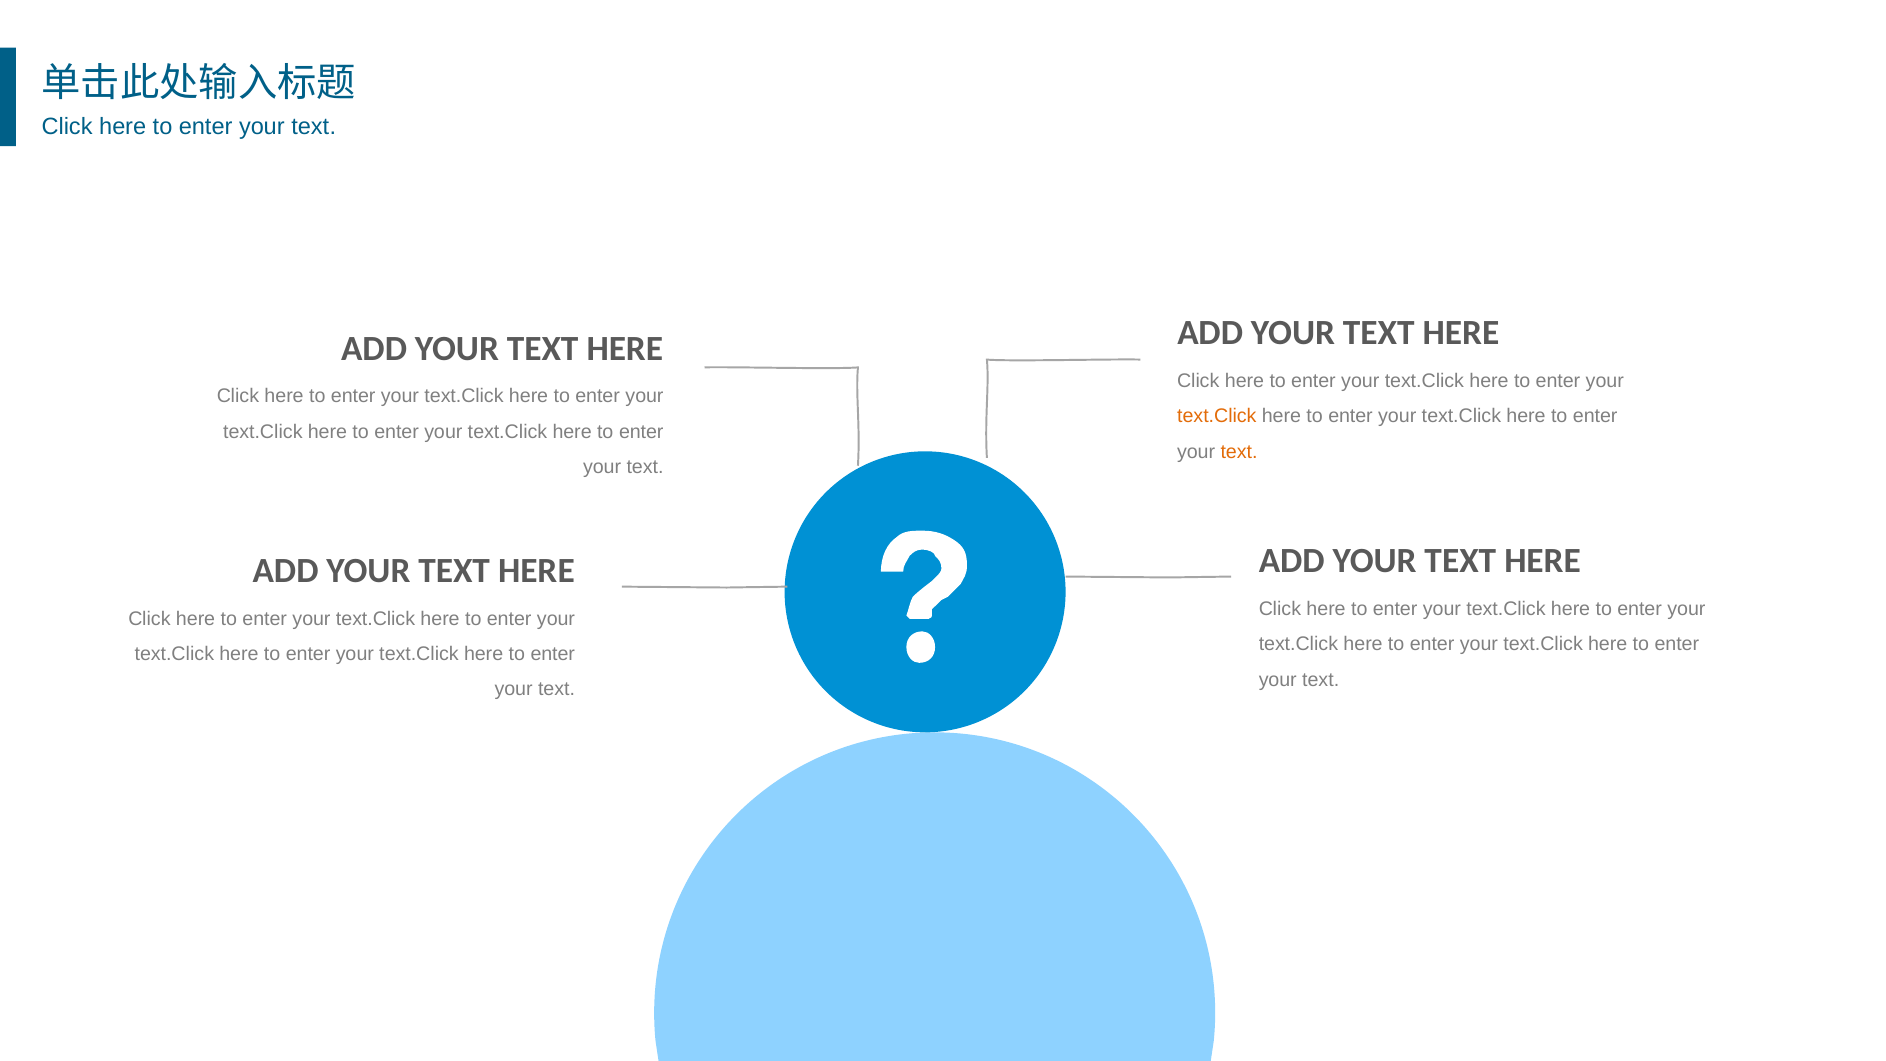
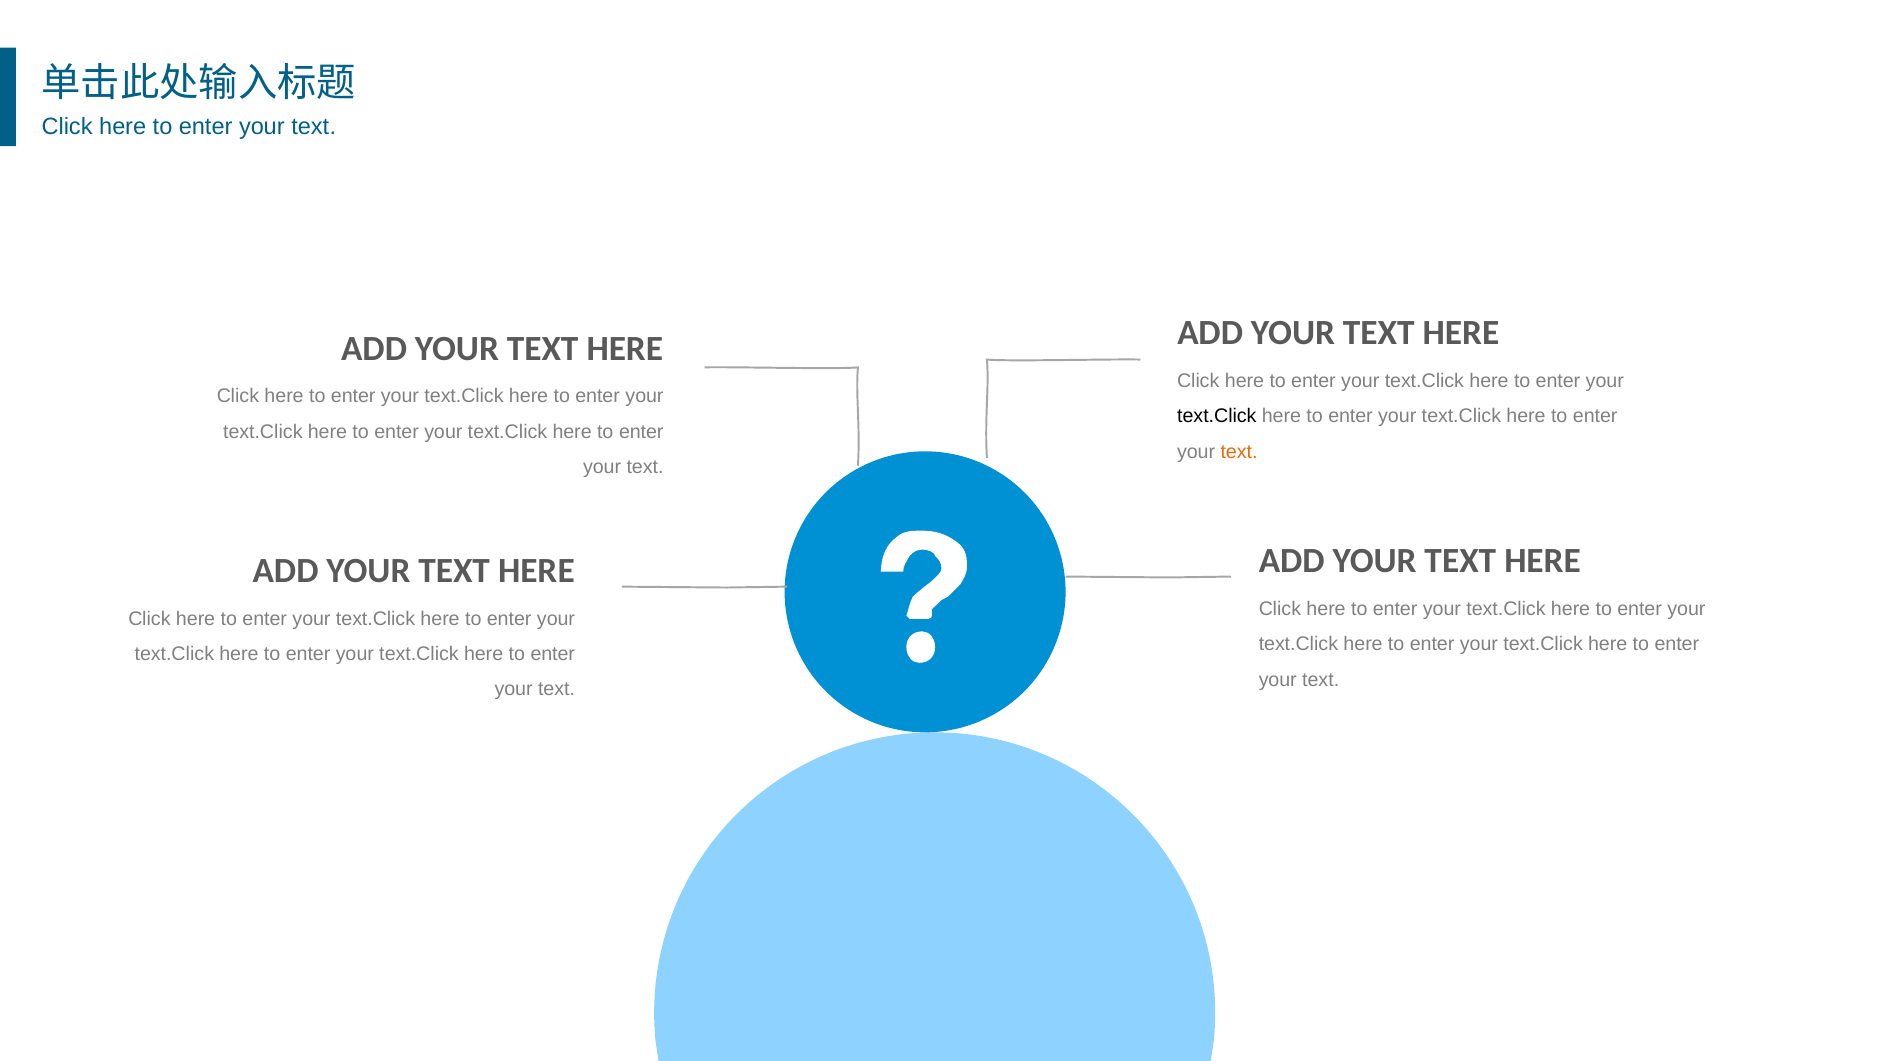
text.Click at (1217, 416) colour: orange -> black
